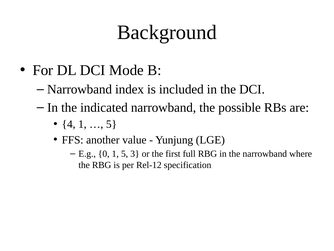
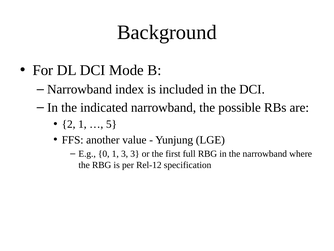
4: 4 -> 2
1 5: 5 -> 3
